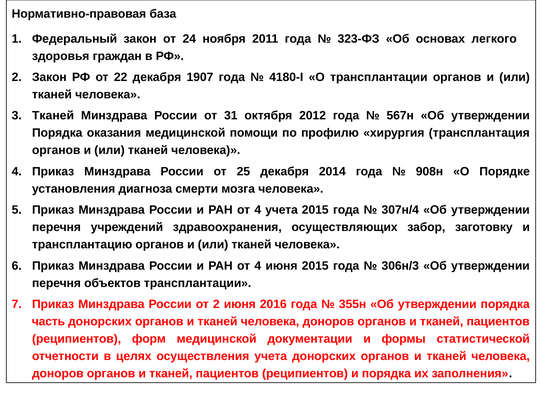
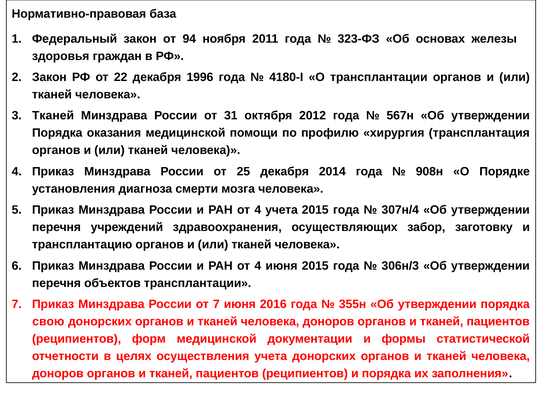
24: 24 -> 94
легкого: легкого -> железы
1907: 1907 -> 1996
от 2: 2 -> 7
часть: часть -> свою
